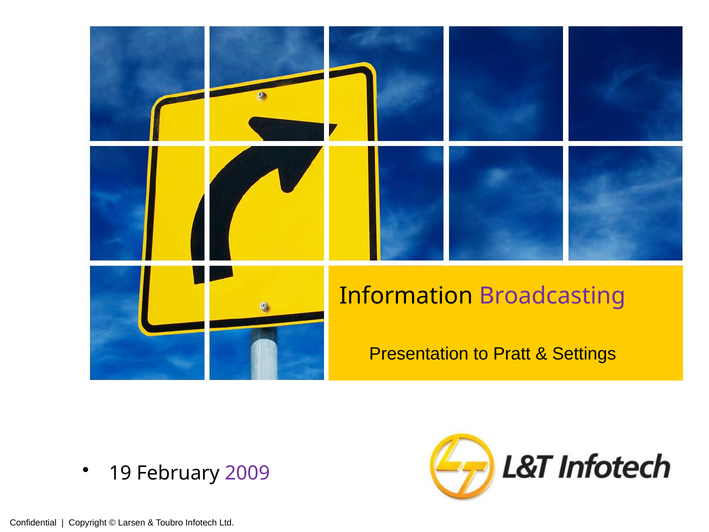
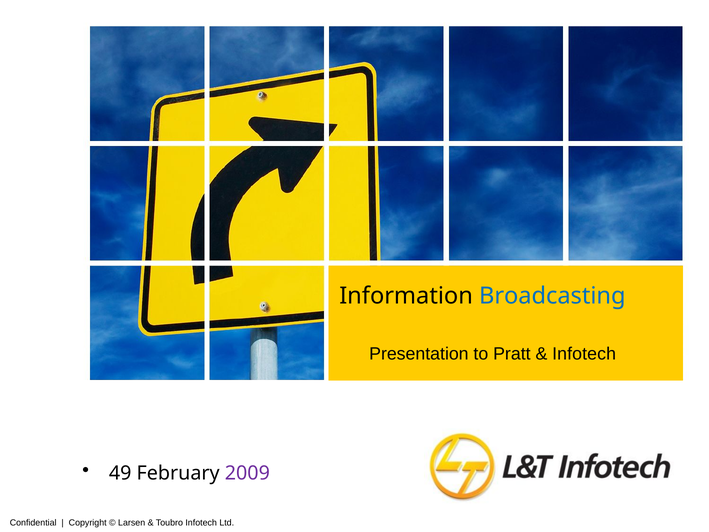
Broadcasting colour: purple -> blue
Settings at (584, 354): Settings -> Infotech
19: 19 -> 49
